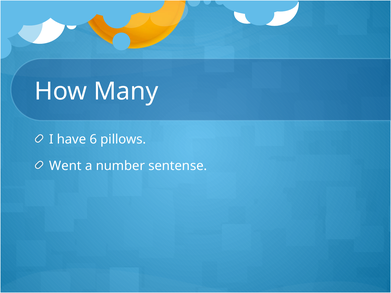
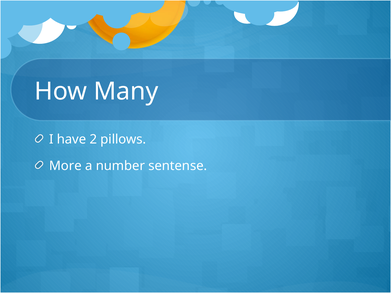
6: 6 -> 2
Went: Went -> More
